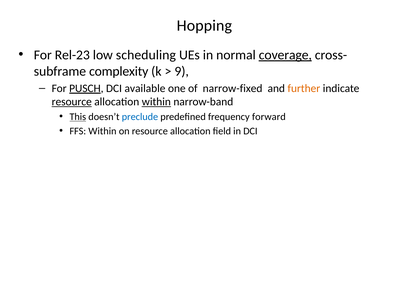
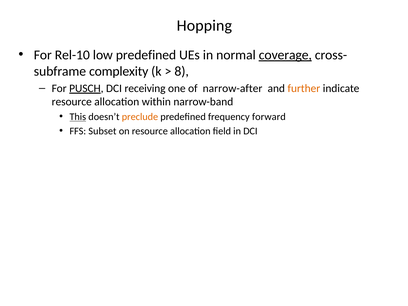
Rel-23: Rel-23 -> Rel-10
low scheduling: scheduling -> predefined
9: 9 -> 8
available: available -> receiving
narrow-fixed: narrow-fixed -> narrow-after
resource at (72, 102) underline: present -> none
within at (156, 102) underline: present -> none
preclude colour: blue -> orange
FFS Within: Within -> Subset
